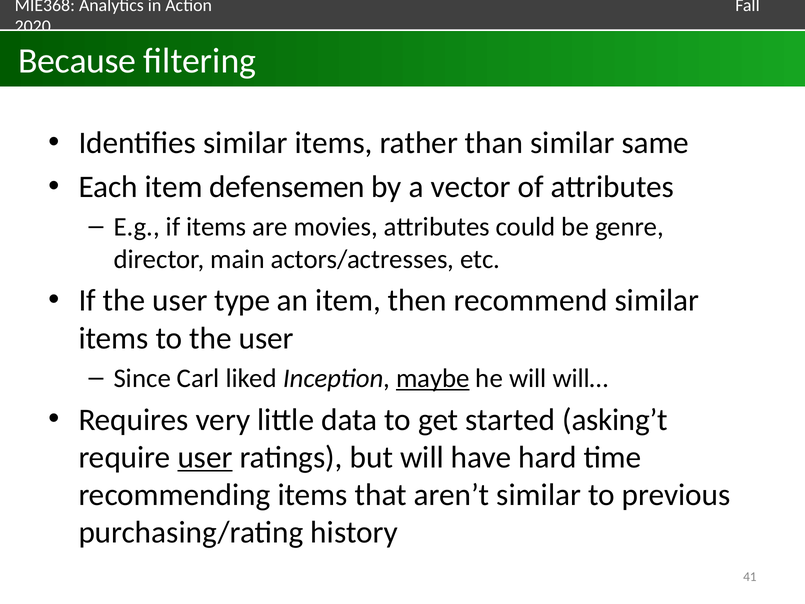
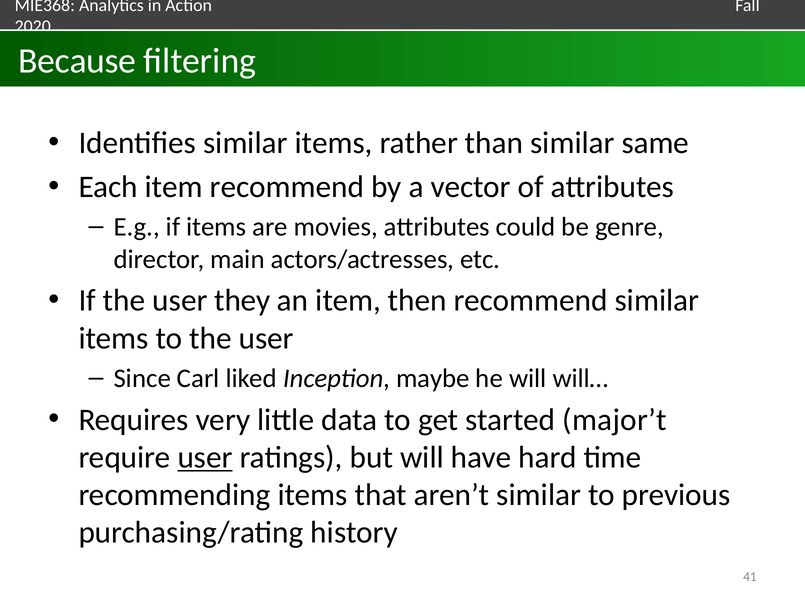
item defensemen: defensemen -> recommend
type: type -> they
maybe underline: present -> none
asking’t: asking’t -> major’t
